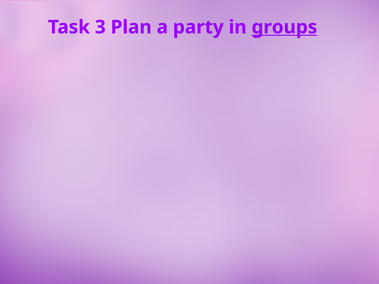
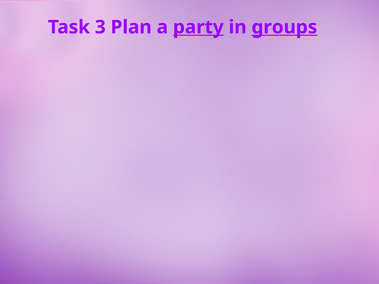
party underline: none -> present
